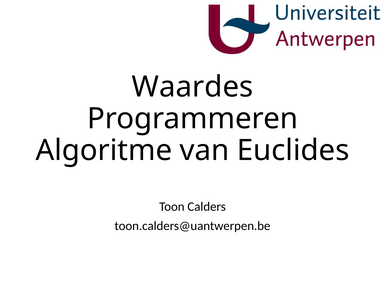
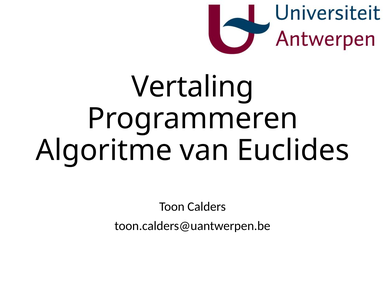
Waardes: Waardes -> Vertaling
